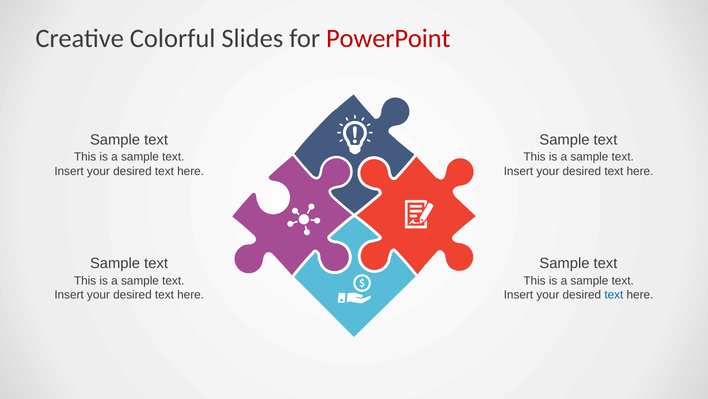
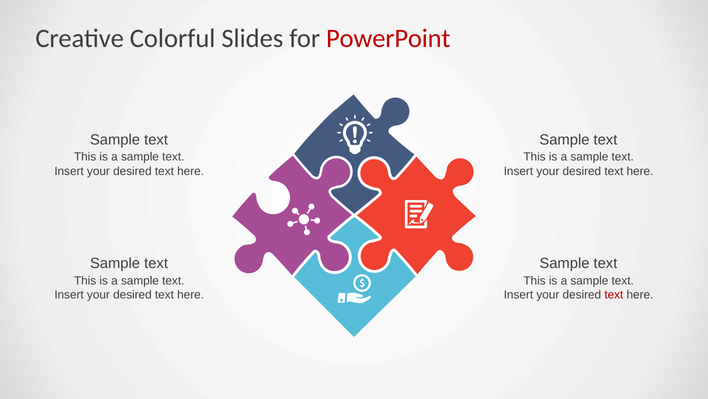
text at (614, 295) colour: blue -> red
